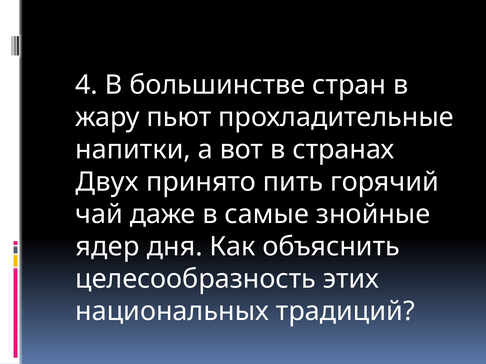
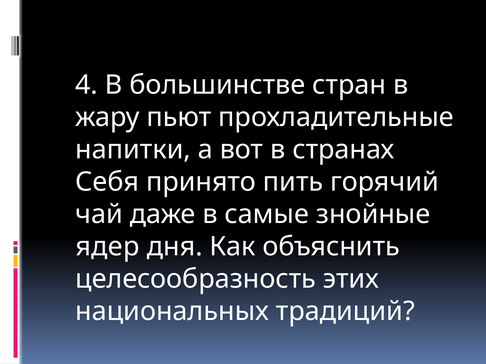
Двух: Двух -> Себя
